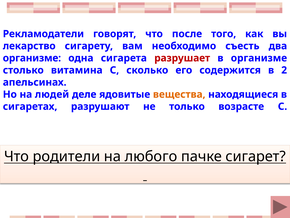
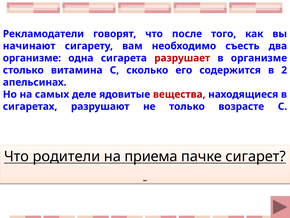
лекарство: лекарство -> начинают
людей: людей -> самых
вещества colour: orange -> red
любого: любого -> приема
